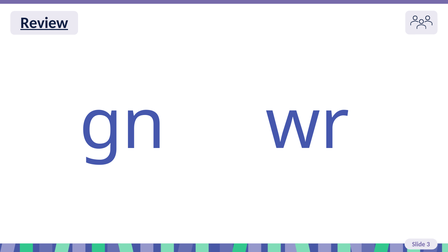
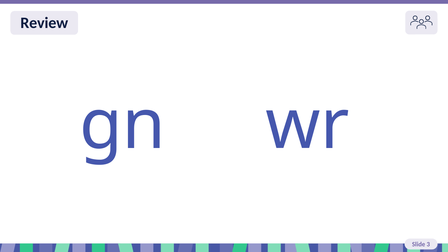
Review underline: present -> none
